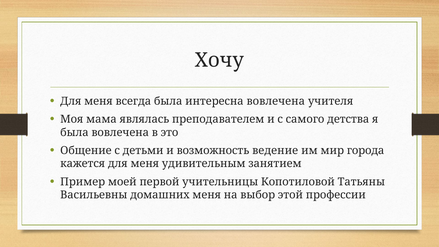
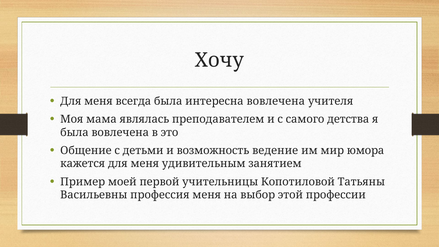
города: города -> юмора
домашних: домашних -> профессия
